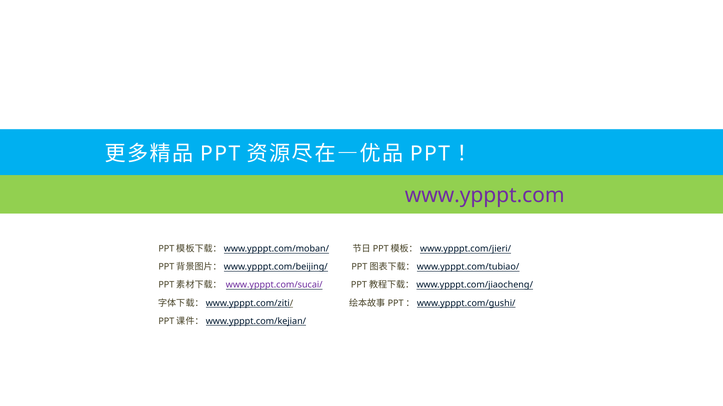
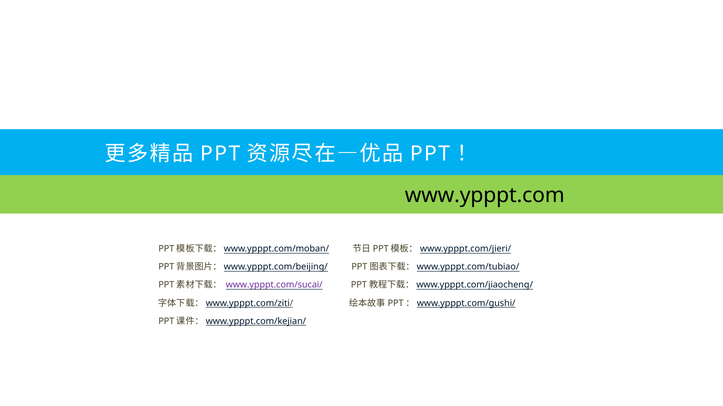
www.ypppt.com colour: purple -> black
